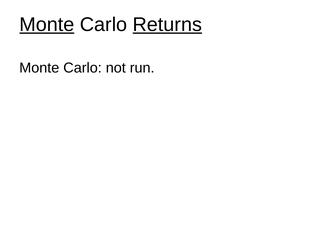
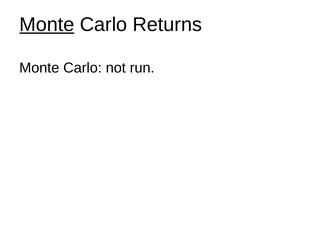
Returns underline: present -> none
